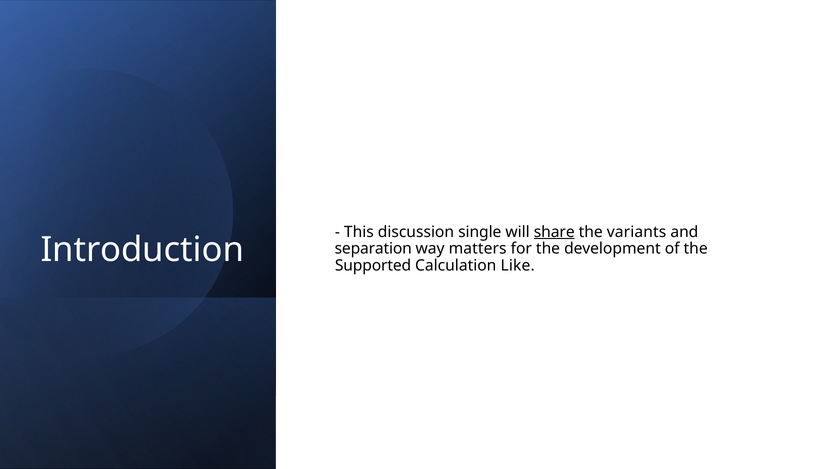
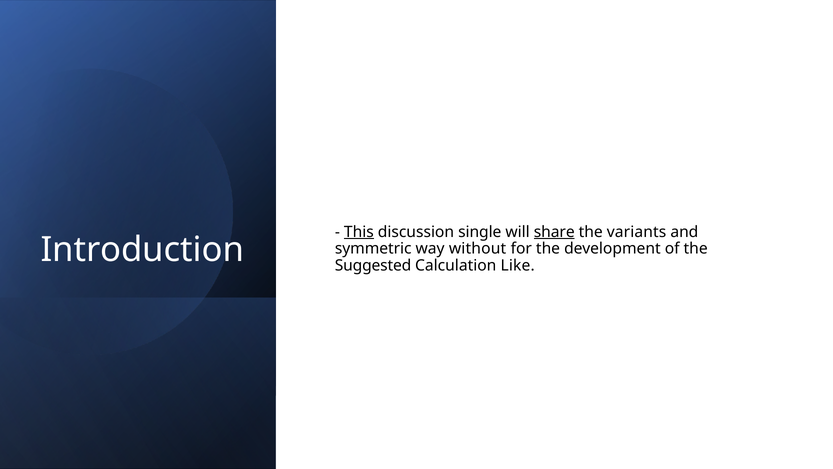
This underline: none -> present
separation: separation -> symmetric
matters: matters -> without
Supported: Supported -> Suggested
